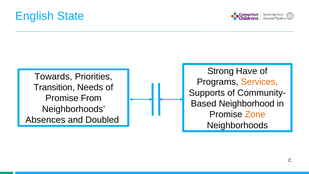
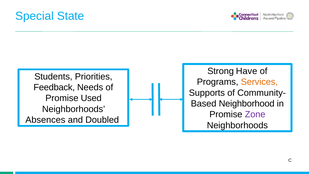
English: English -> Special
Towards: Towards -> Students
Transition: Transition -> Feedback
From: From -> Used
Zone colour: orange -> purple
